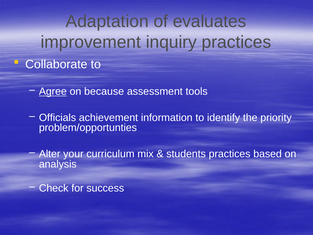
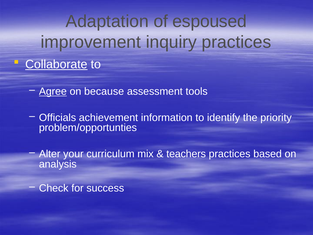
evaluates: evaluates -> espoused
Collaborate underline: none -> present
students: students -> teachers
